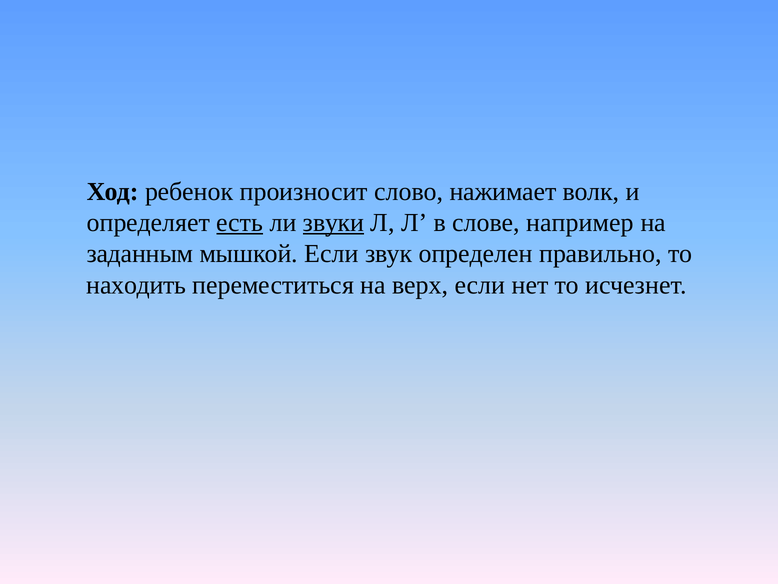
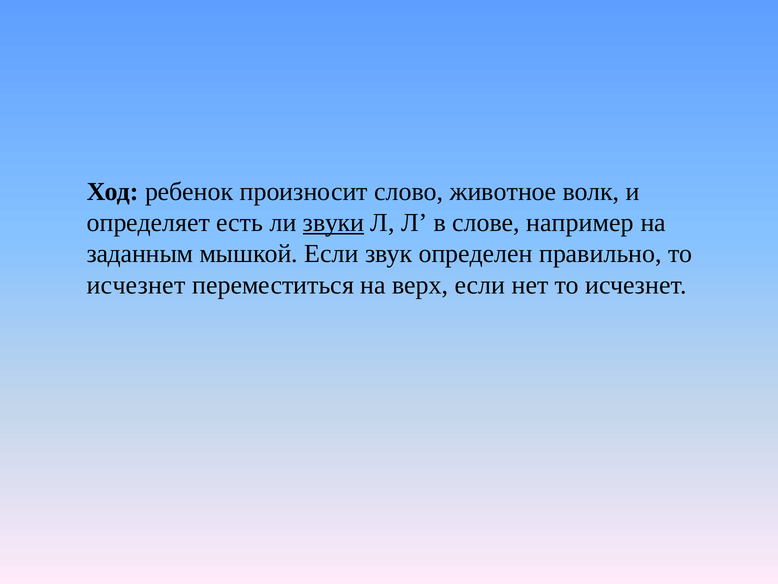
нажимает: нажимает -> животное
есть underline: present -> none
находить at (136, 285): находить -> исчезнет
